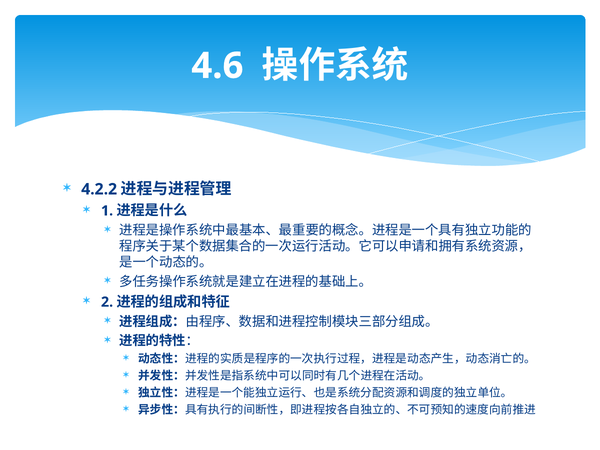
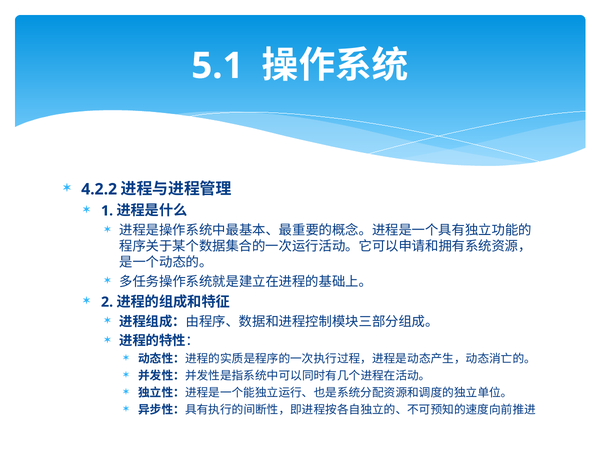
4.6: 4.6 -> 5.1
